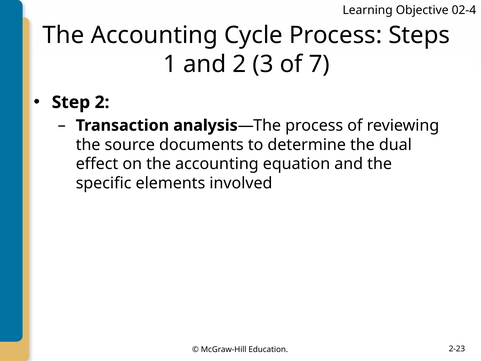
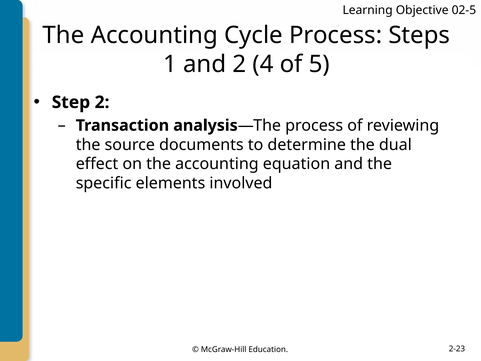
02-4: 02-4 -> 02-5
3: 3 -> 4
7: 7 -> 5
